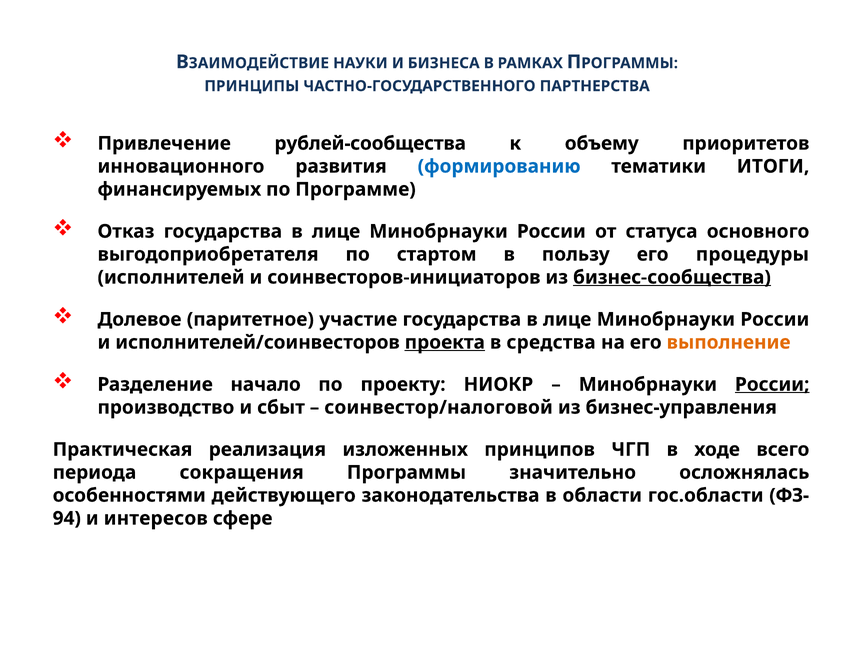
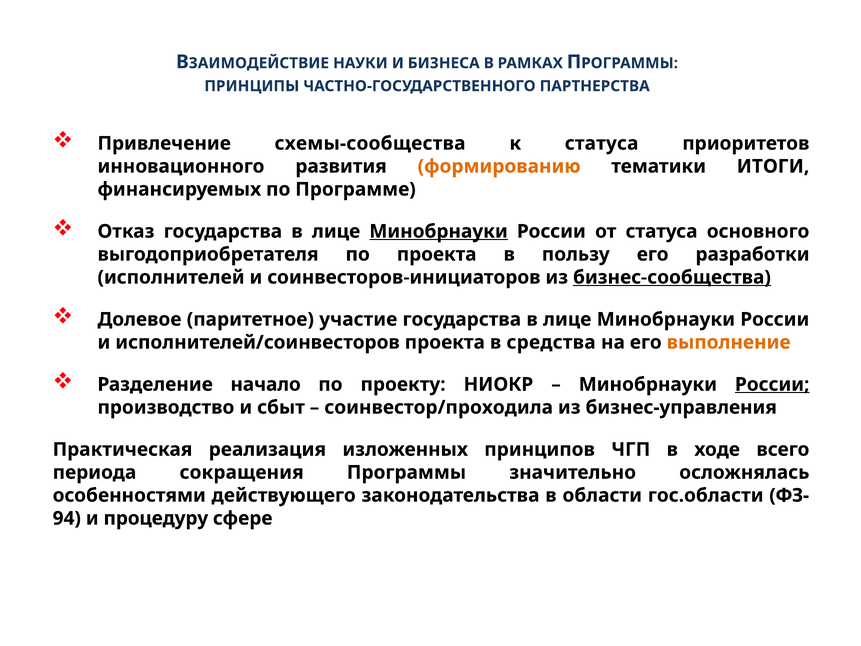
рублей-сообщества: рублей-сообщества -> схемы-сообщества
к объему: объему -> статуса
формированию colour: blue -> orange
Минобрнауки at (439, 231) underline: none -> present
по стартом: стартом -> проекта
процедуры: процедуры -> разработки
проекта at (445, 342) underline: present -> none
соинвестор/налоговой: соинвестор/налоговой -> соинвестор/проходила
интересов: интересов -> процедуру
